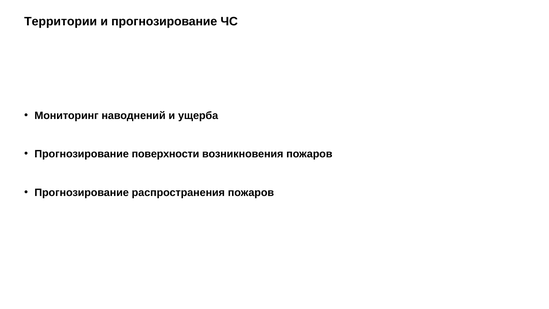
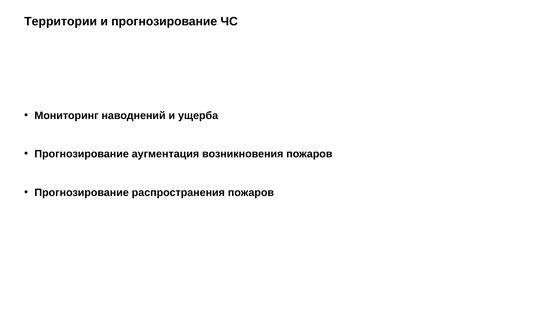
поверхности: поверхности -> аугментация
